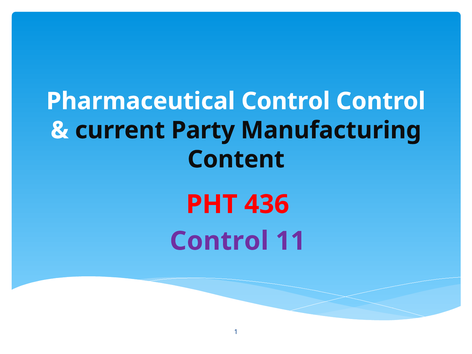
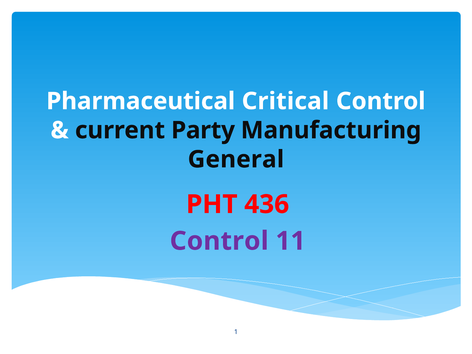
Pharmaceutical Control: Control -> Critical
Content: Content -> General
